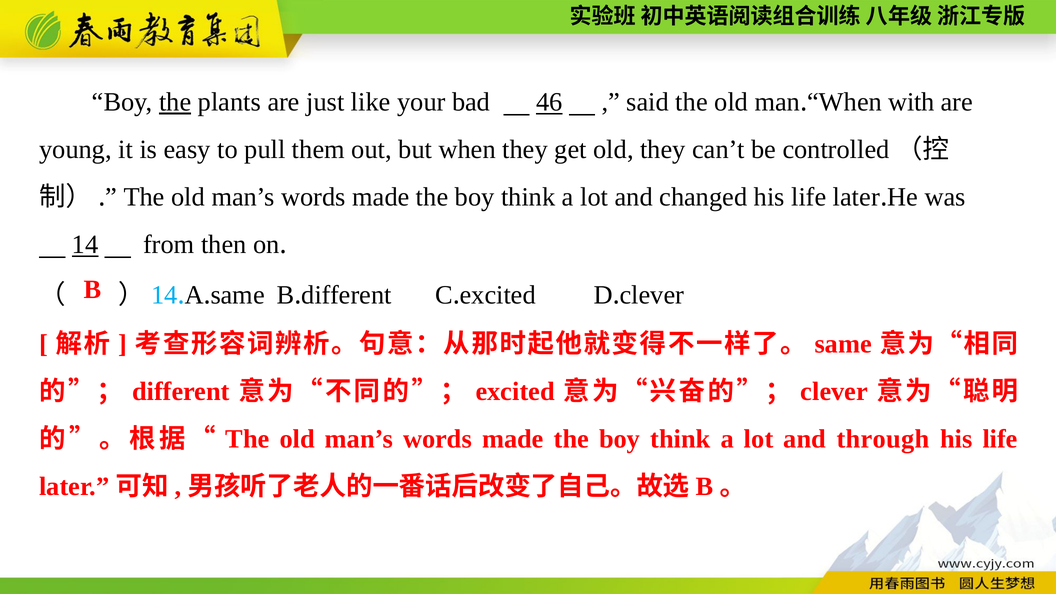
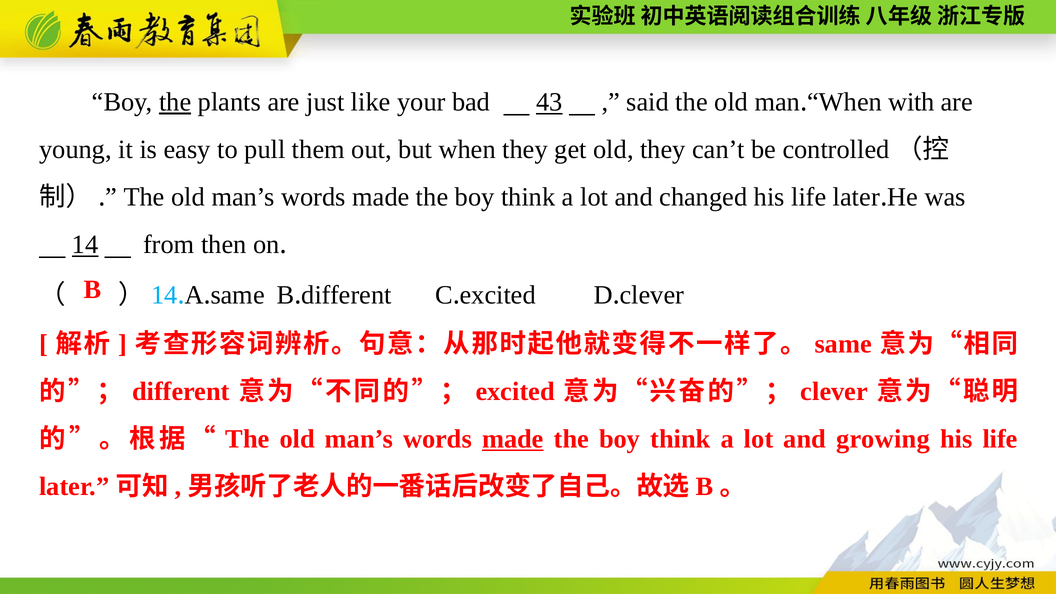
46: 46 -> 43
made at (513, 439) underline: none -> present
through: through -> growing
